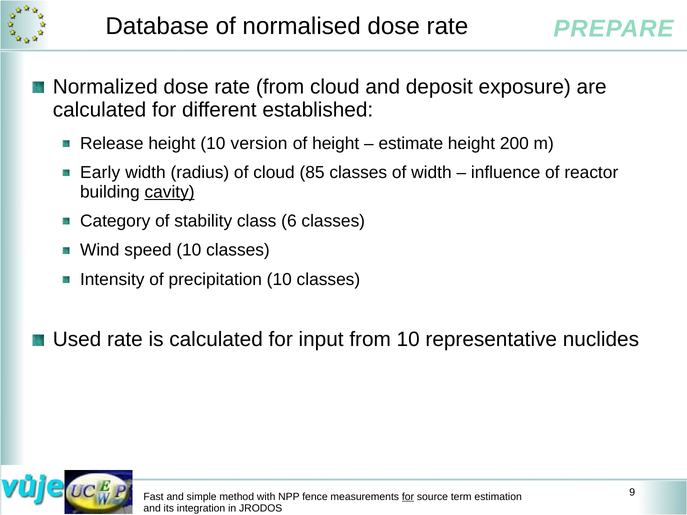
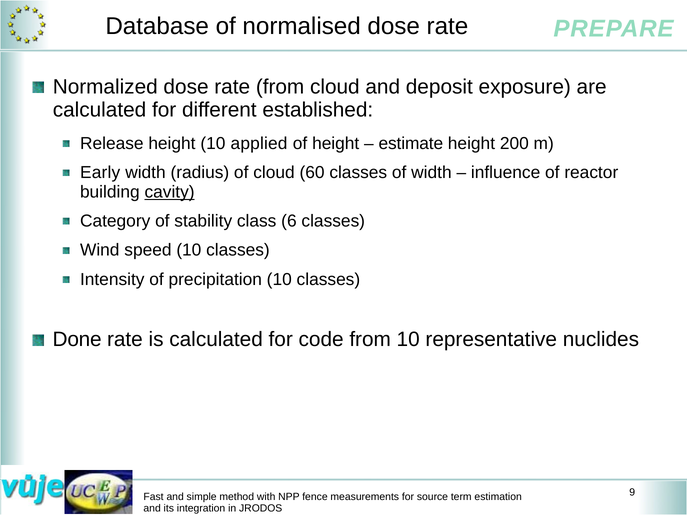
version: version -> applied
85: 85 -> 60
Used: Used -> Done
input: input -> code
for at (408, 497) underline: present -> none
